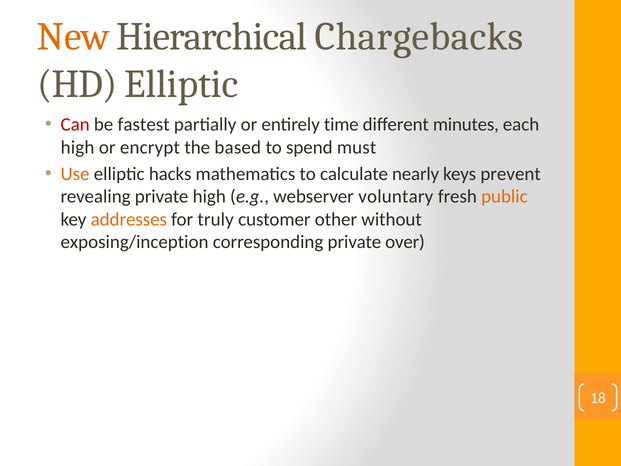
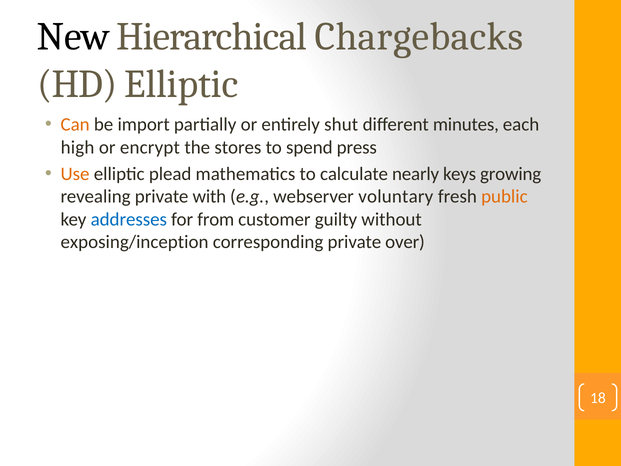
New colour: orange -> black
Can colour: red -> orange
fastest: fastest -> import
time: time -> shut
based: based -> stores
must: must -> press
hacks: hacks -> plead
prevent: prevent -> growing
private high: high -> with
addresses colour: orange -> blue
truly: truly -> from
other: other -> guilty
